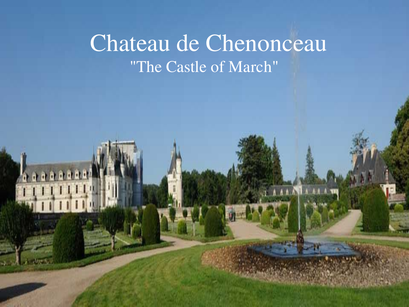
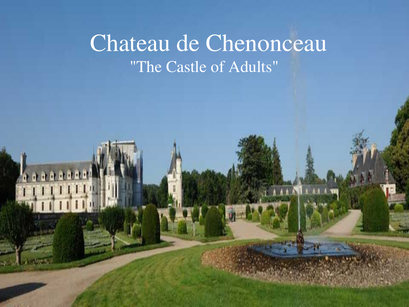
March: March -> Adults
